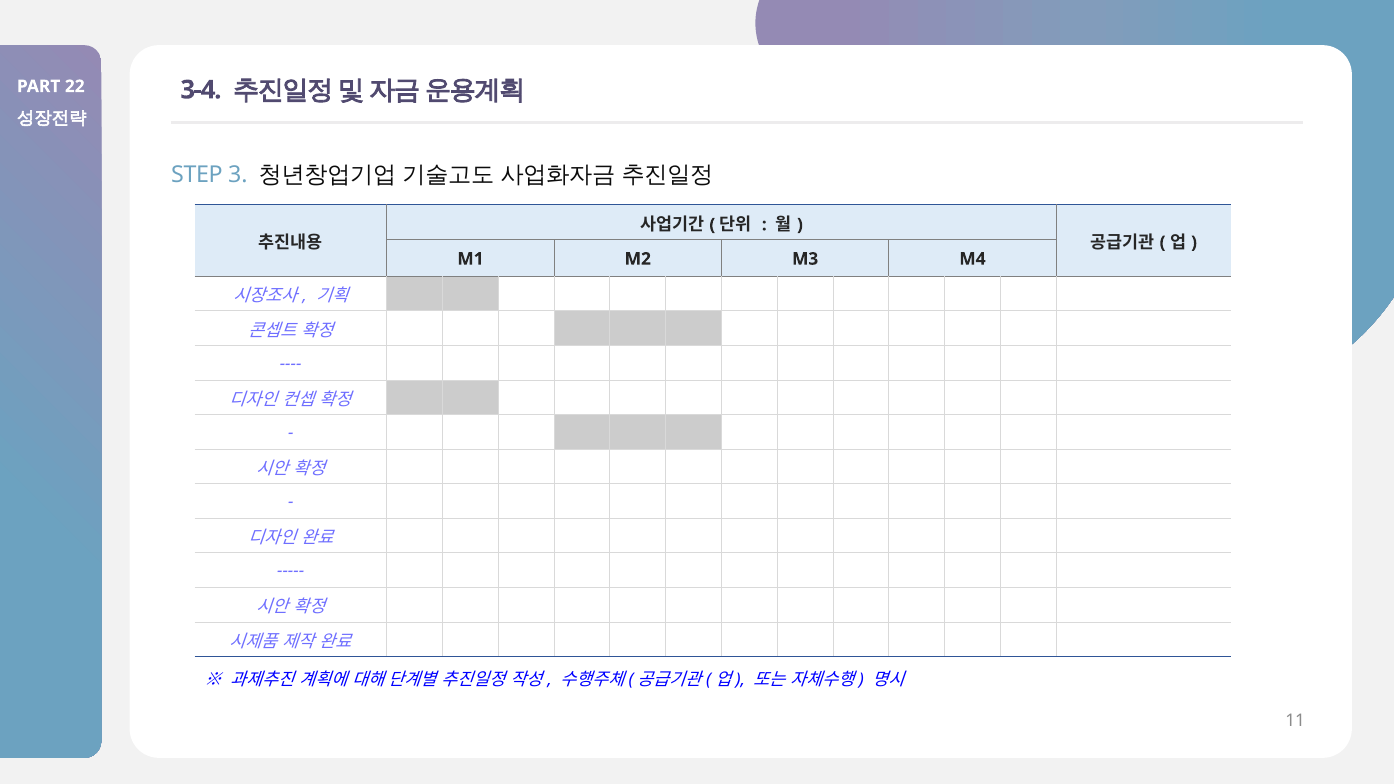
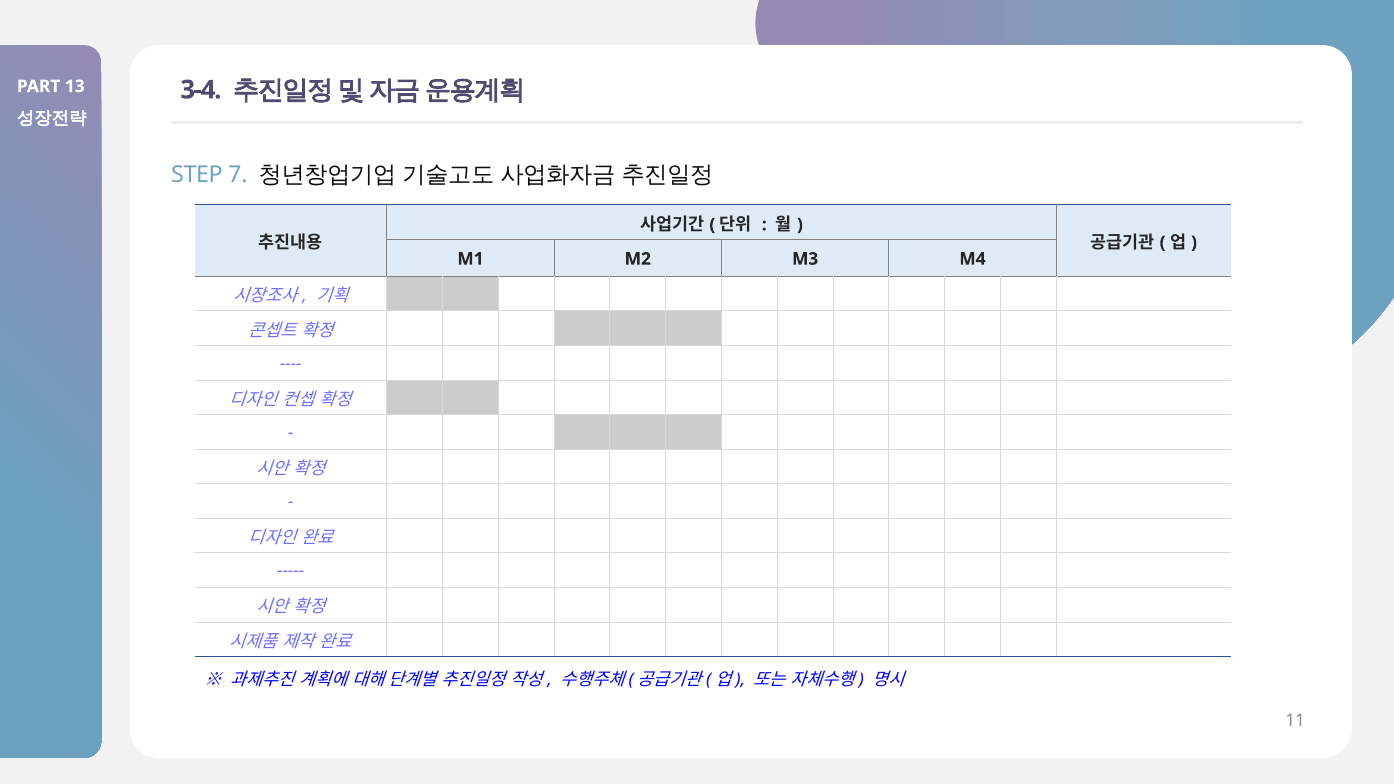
22: 22 -> 13
3: 3 -> 7
